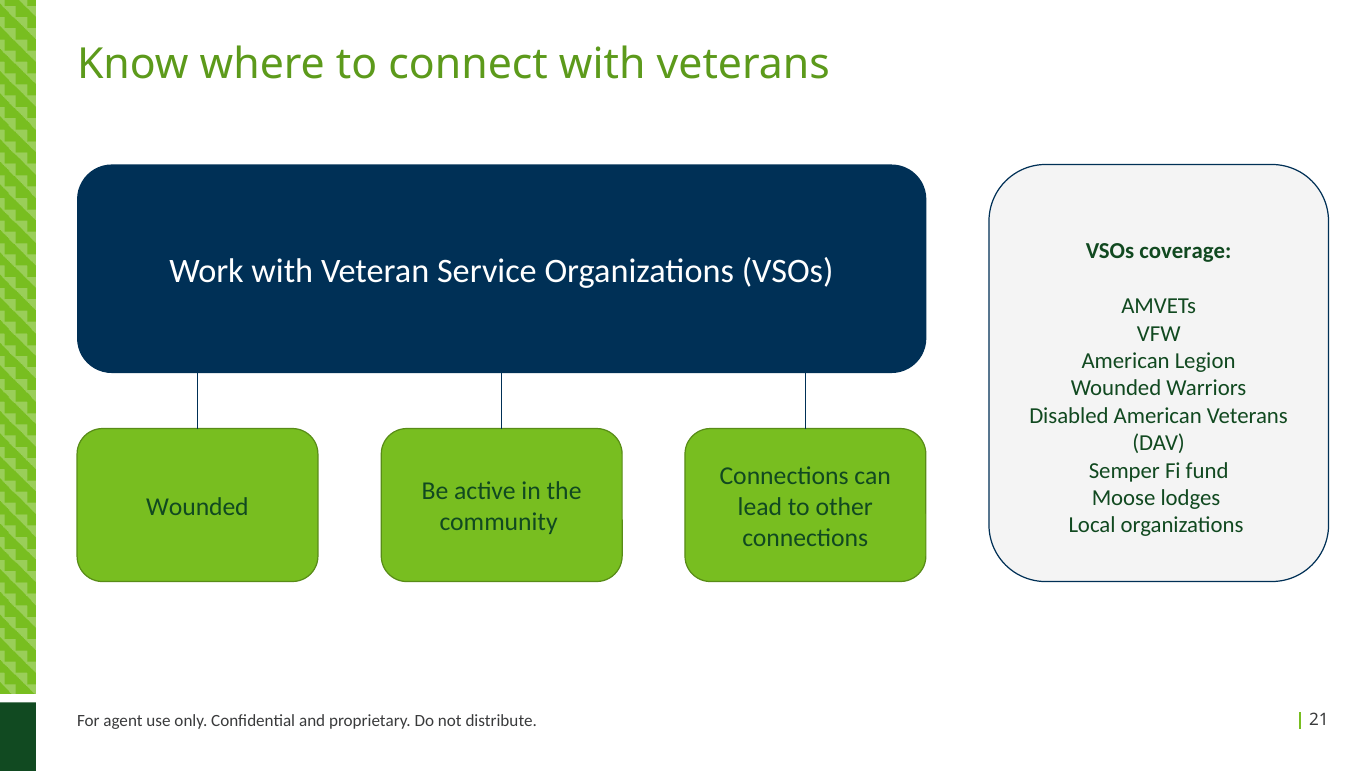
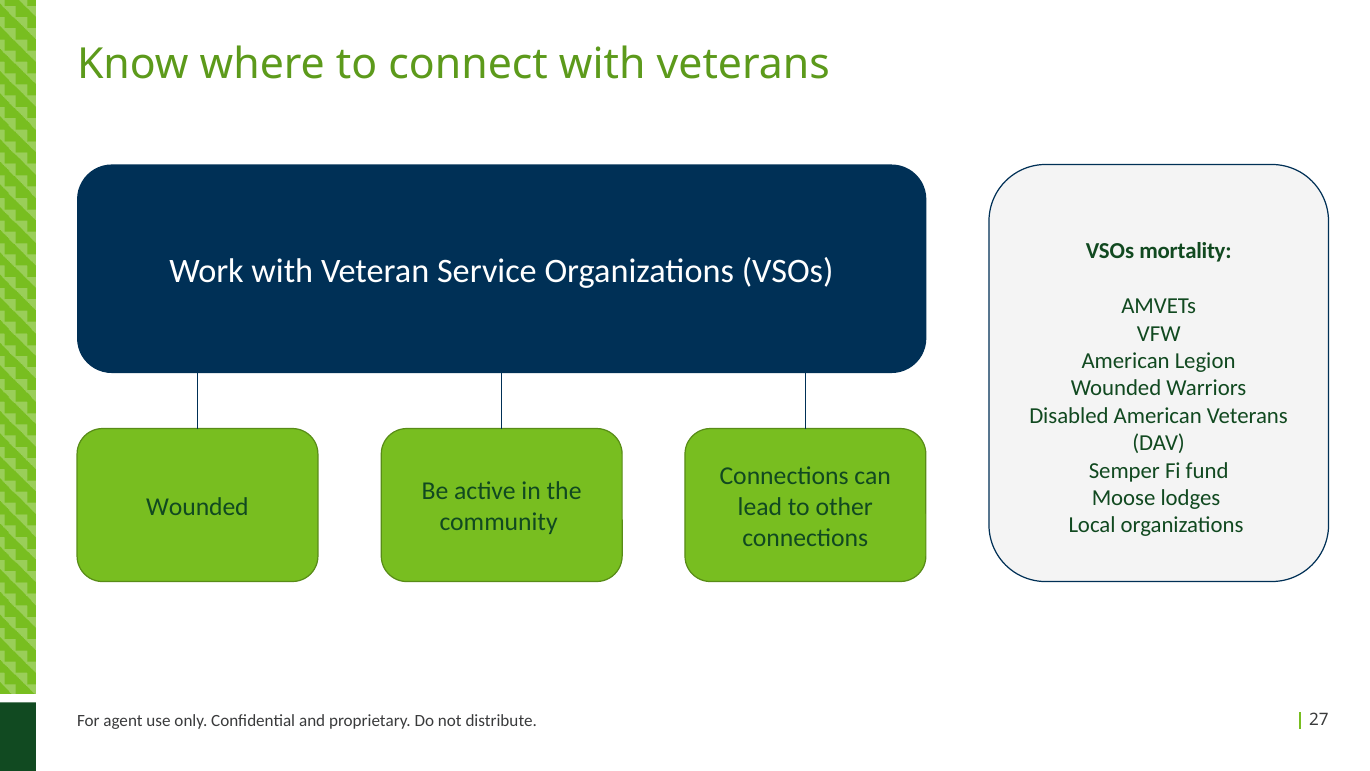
coverage: coverage -> mortality
21: 21 -> 27
